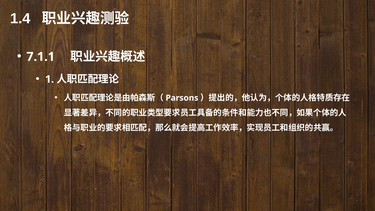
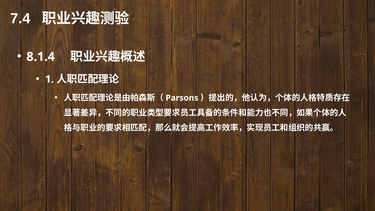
1.4: 1.4 -> 7.4
7.1.1: 7.1.1 -> 8.1.4
